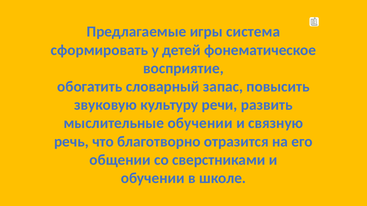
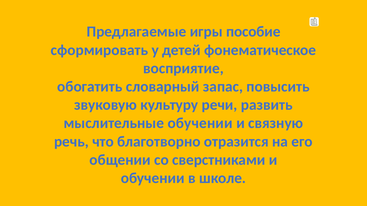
система: система -> пособие
